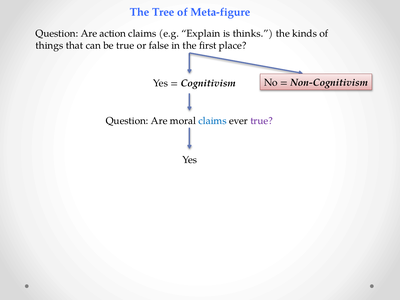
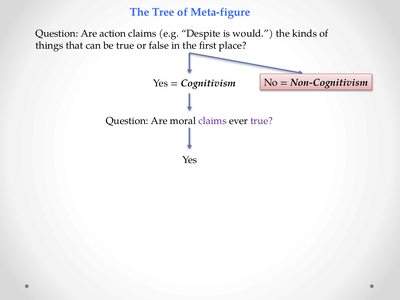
Explain: Explain -> Despite
thinks: thinks -> would
claims at (213, 121) colour: blue -> purple
